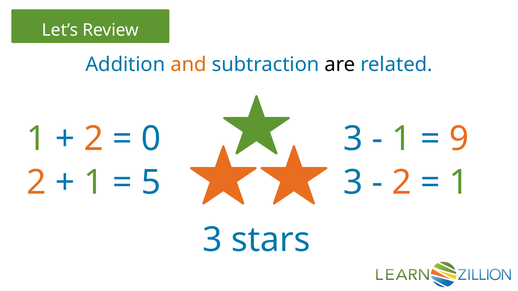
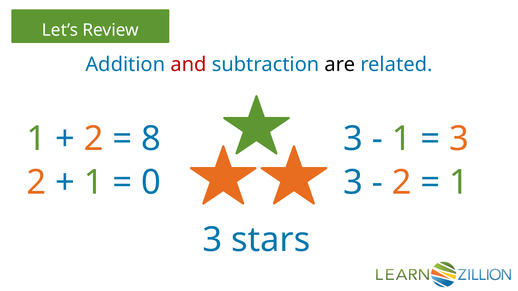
and colour: orange -> red
0: 0 -> 8
9 at (459, 139): 9 -> 3
5: 5 -> 0
